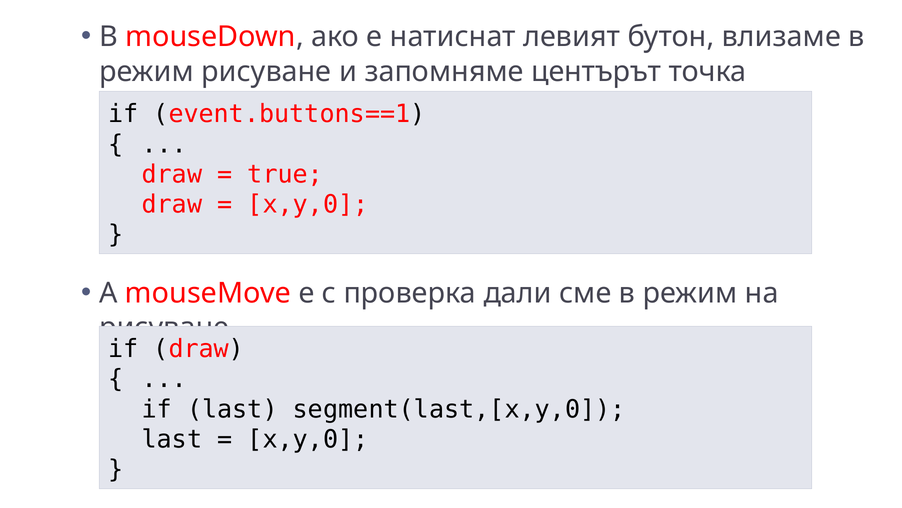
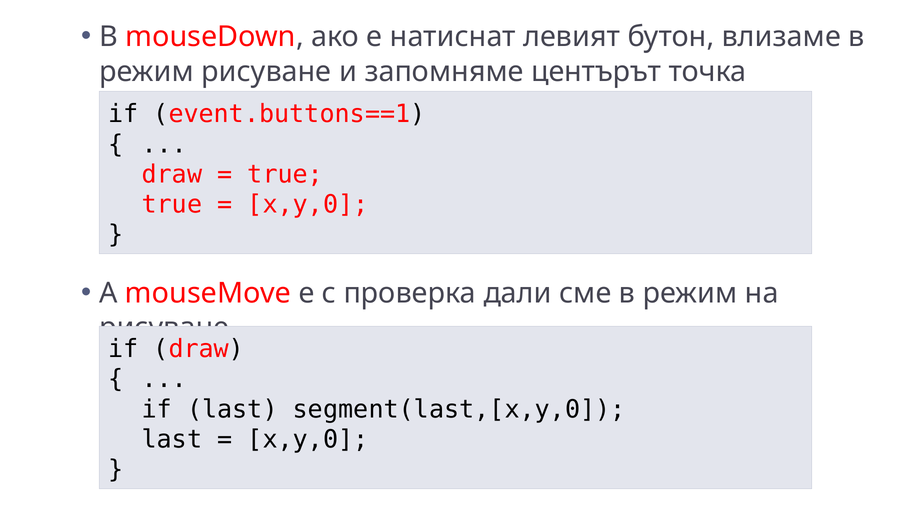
draw at (172, 204): draw -> true
